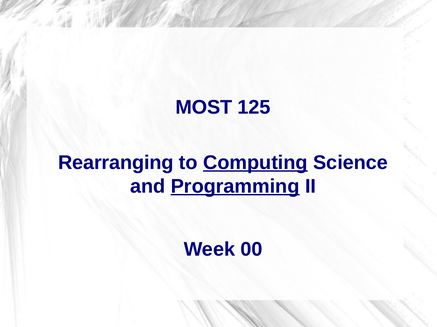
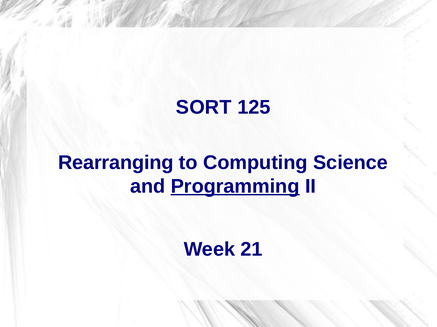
MOST: MOST -> SORT
Computing underline: present -> none
00: 00 -> 21
